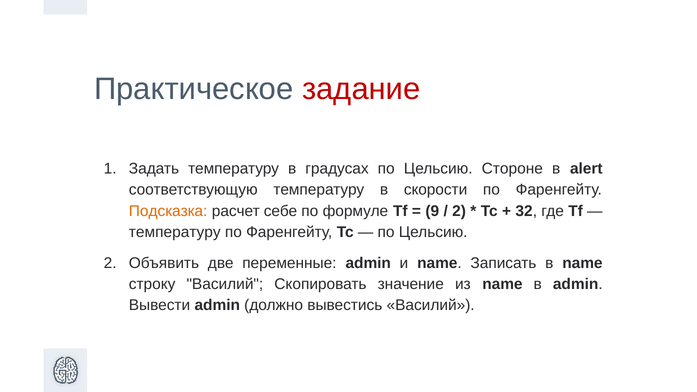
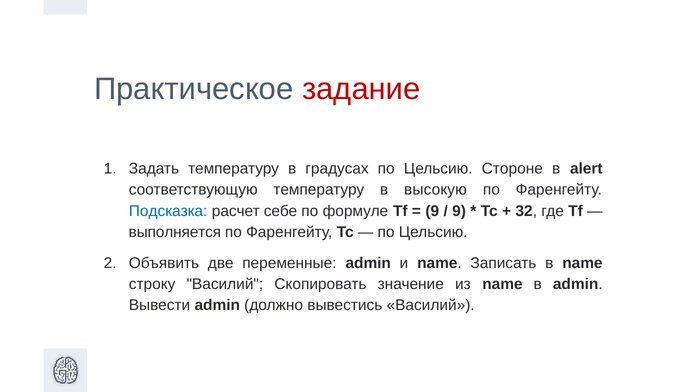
скорости: скорости -> высокую
Подсказка colour: orange -> blue
2 at (459, 211): 2 -> 9
температуру at (175, 232): температуру -> выполняется
